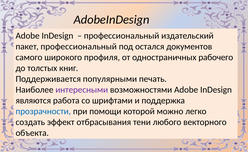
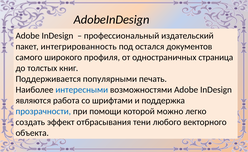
пакет профессиональный: профессиональный -> интегрированность
рабочего: рабочего -> страница
интересными colour: purple -> blue
